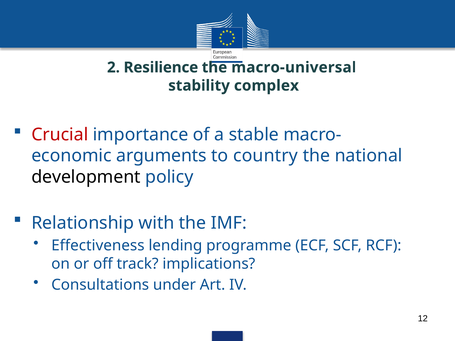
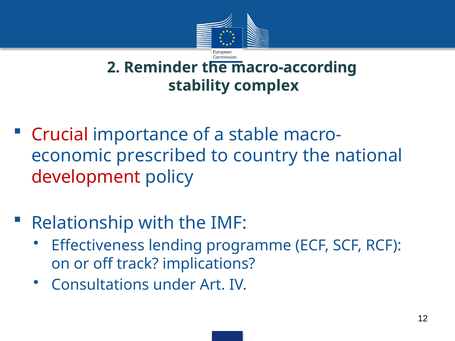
Resilience: Resilience -> Reminder
macro-universal: macro-universal -> macro-according
arguments: arguments -> prescribed
development colour: black -> red
